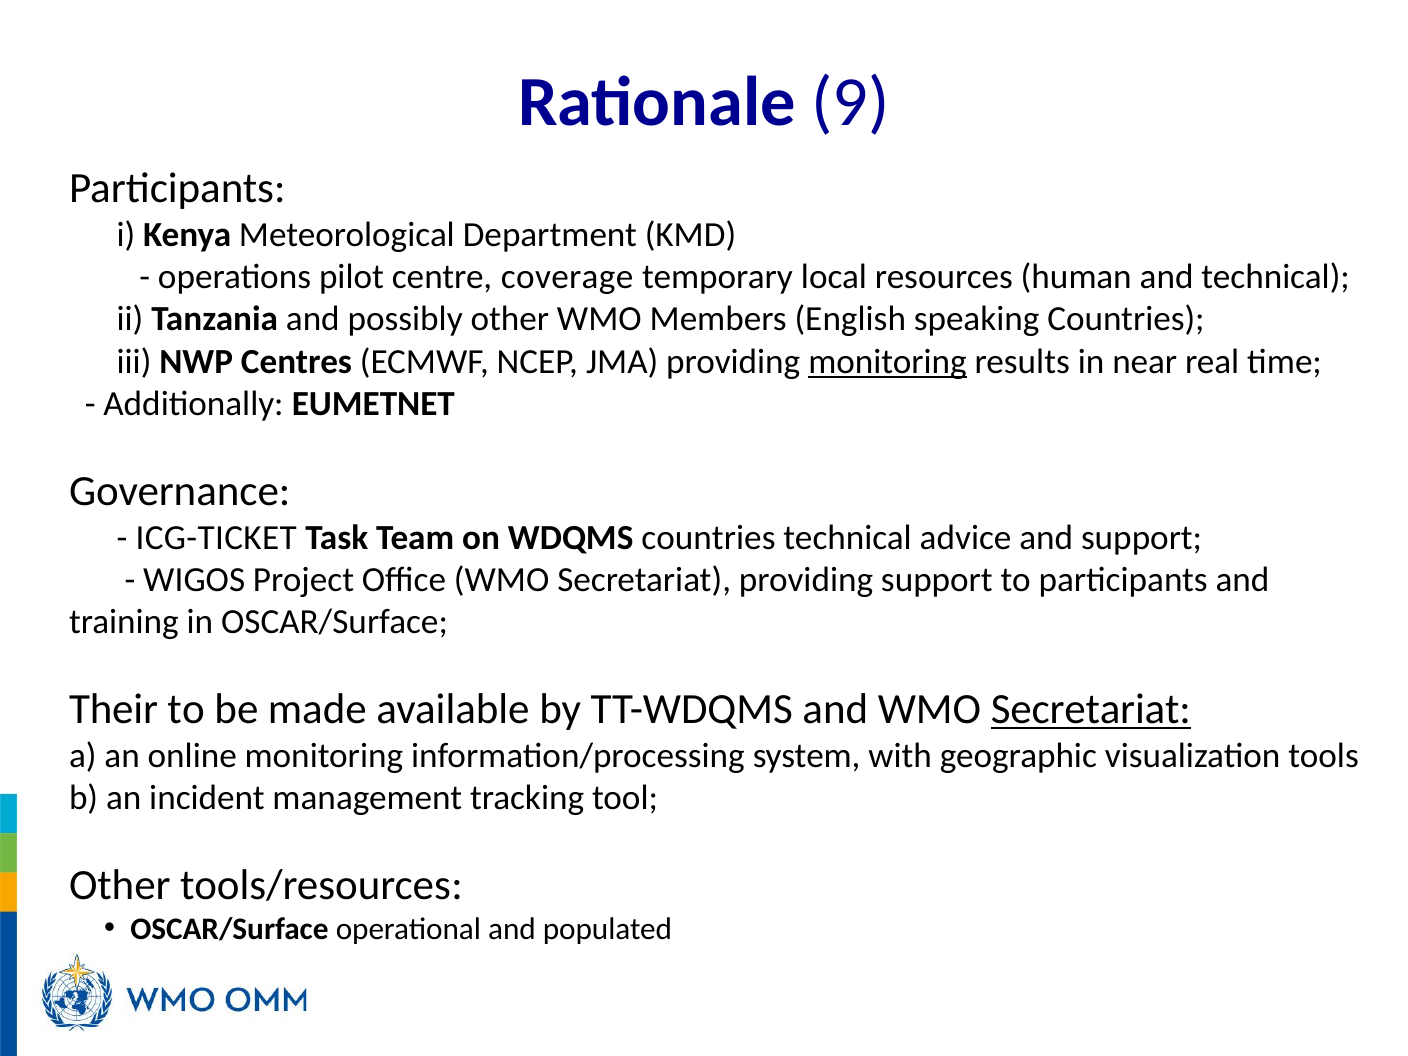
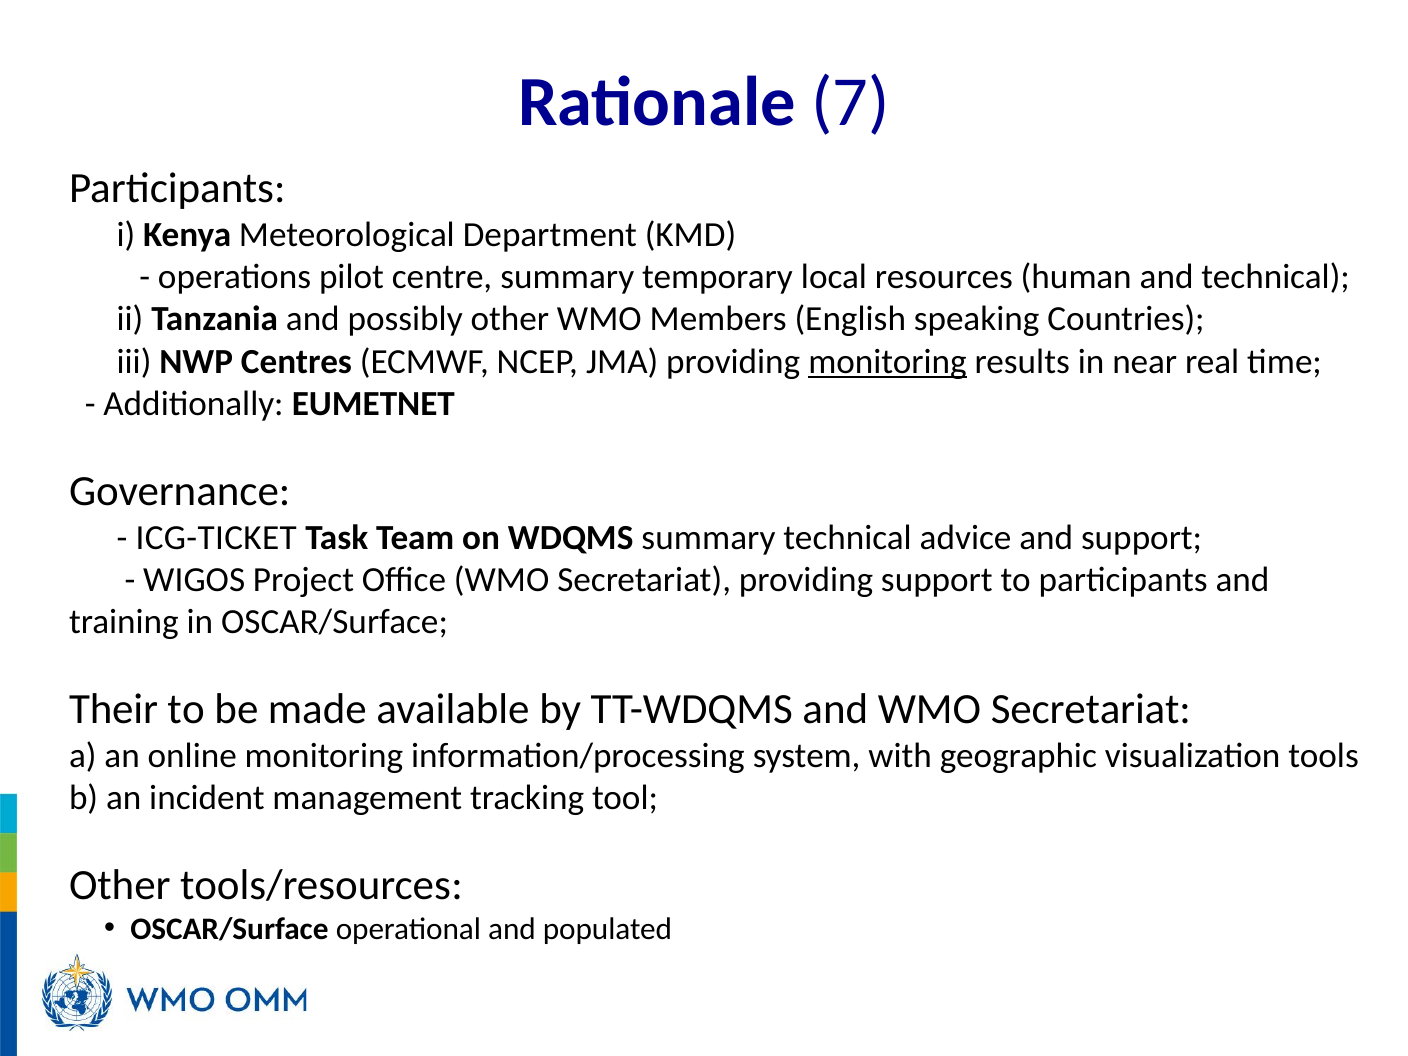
9: 9 -> 7
centre coverage: coverage -> summary
WDQMS countries: countries -> summary
Secretariat at (1091, 709) underline: present -> none
